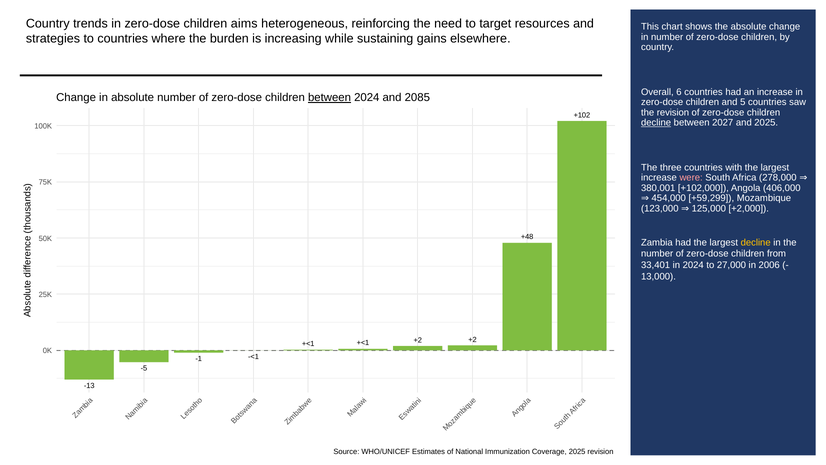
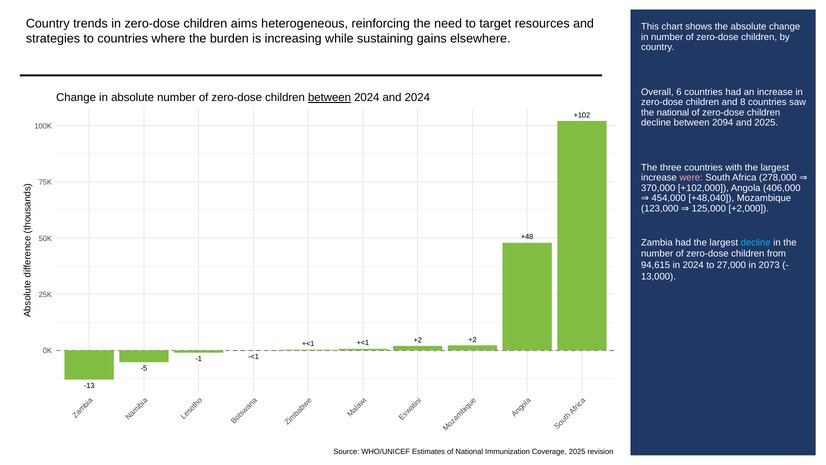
and 2085: 2085 -> 2024
5: 5 -> 8
the revision: revision -> national
decline at (656, 123) underline: present -> none
2027: 2027 -> 2094
380,001: 380,001 -> 370,000
+59,299: +59,299 -> +48,040
decline at (756, 242) colour: yellow -> light blue
33,401: 33,401 -> 94,615
2006: 2006 -> 2073
